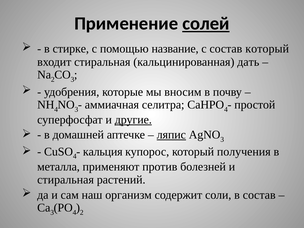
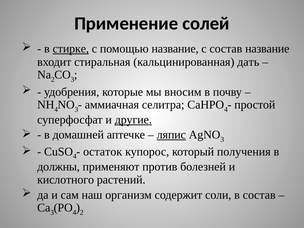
солей underline: present -> none
стирке underline: none -> present
состав который: который -> название
кальция: кальция -> остаток
металла: металла -> должны
стиральная at (66, 180): стиральная -> кислотного
